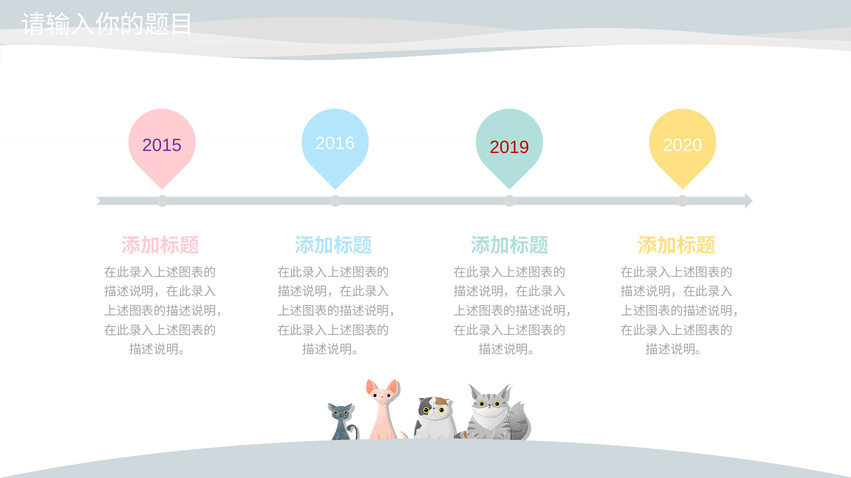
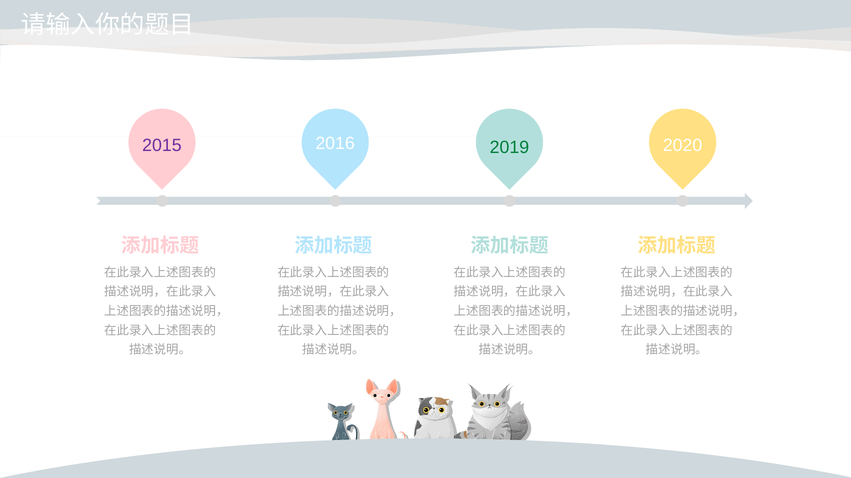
2019 colour: red -> green
